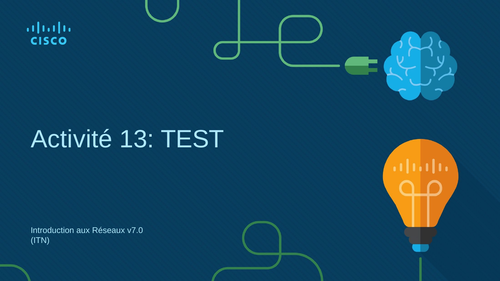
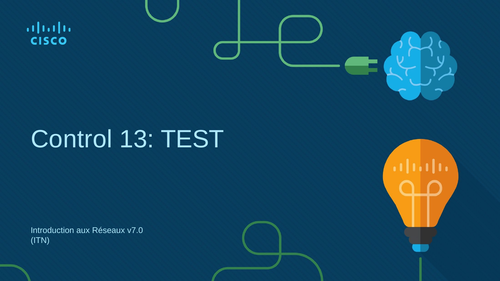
Activité: Activité -> Control
